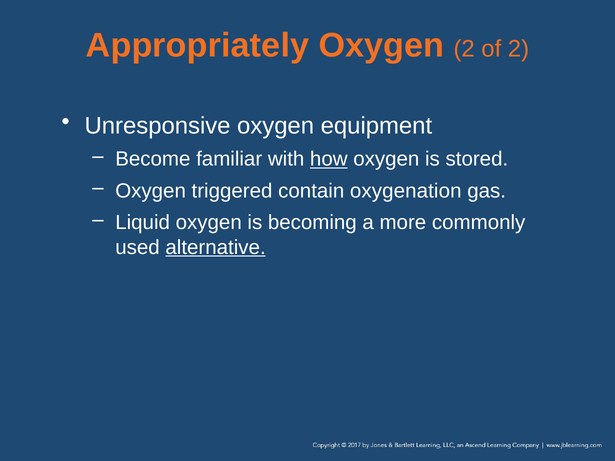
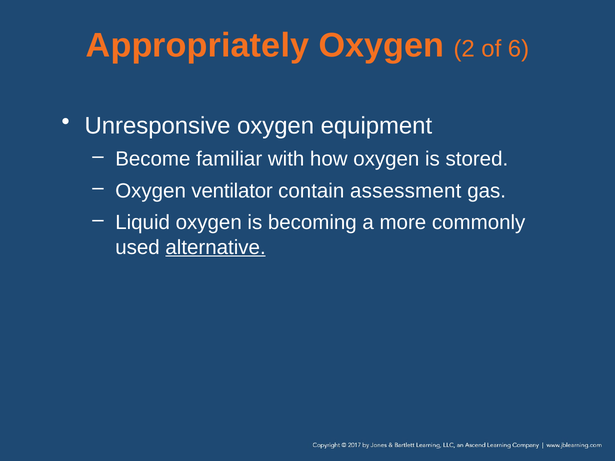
of 2: 2 -> 6
how underline: present -> none
triggered: triggered -> ventilator
oxygenation: oxygenation -> assessment
